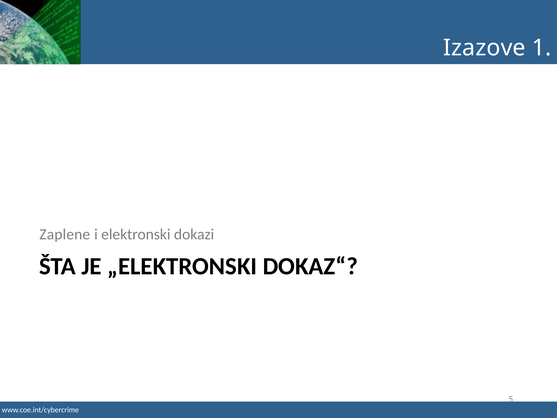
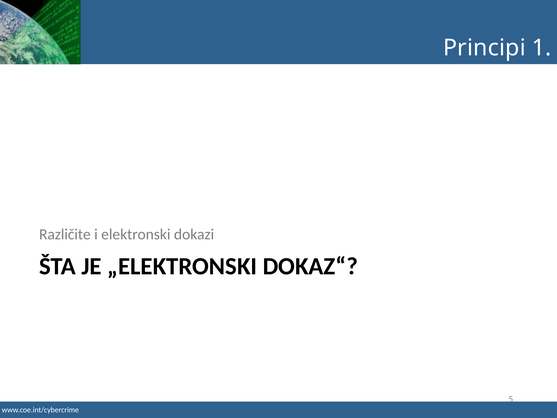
Izazove: Izazove -> Principi
Zaplene: Zaplene -> Različite
